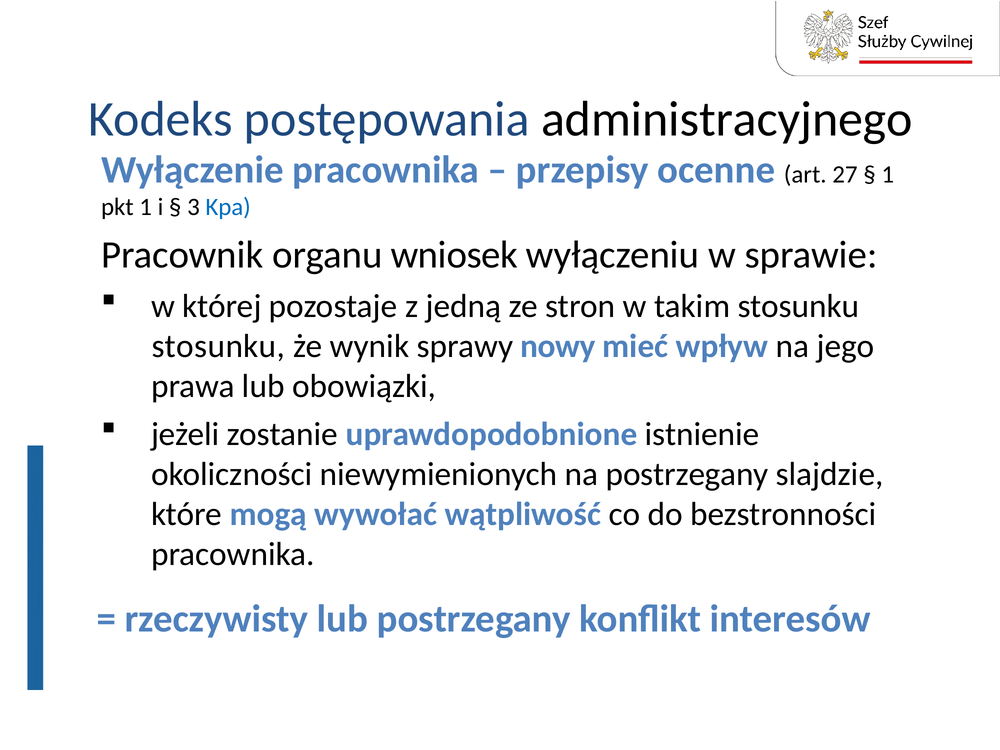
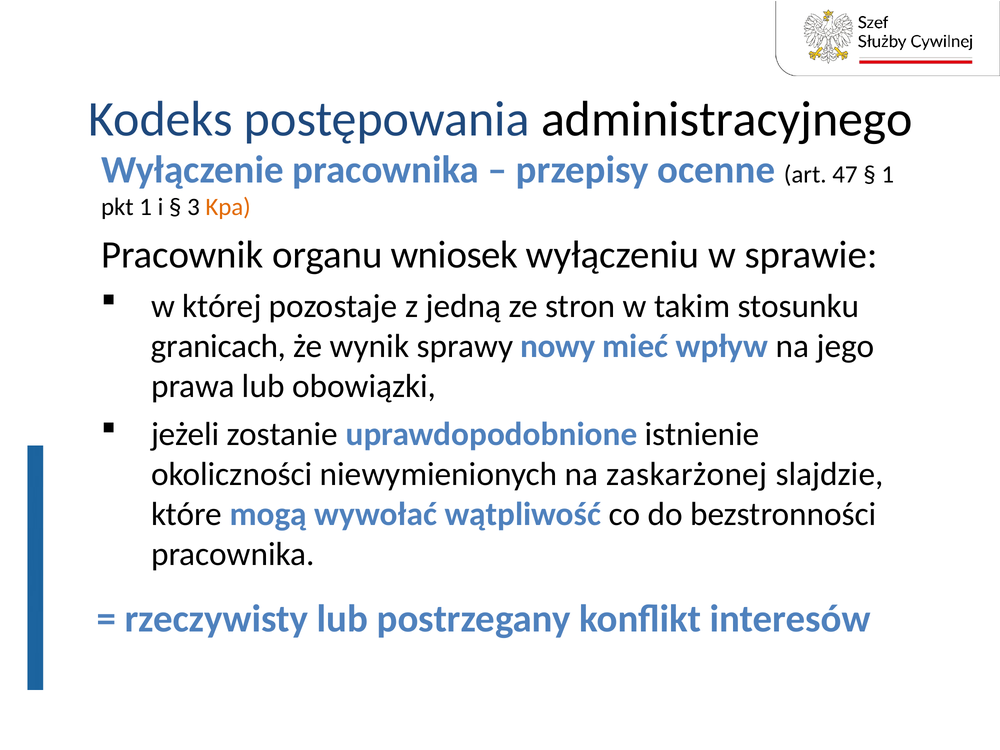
27: 27 -> 47
Kpa colour: blue -> orange
stosunku at (218, 346): stosunku -> granicach
na postrzegany: postrzegany -> zaskarżonej
